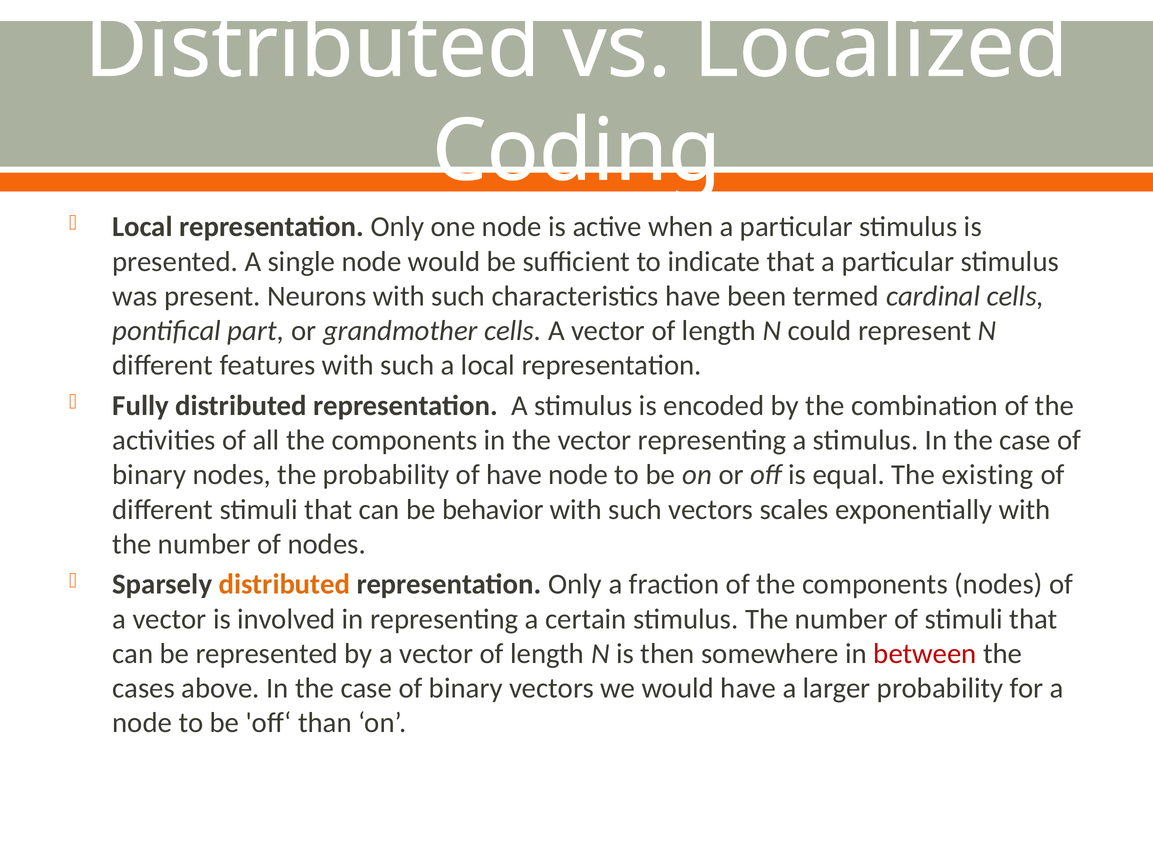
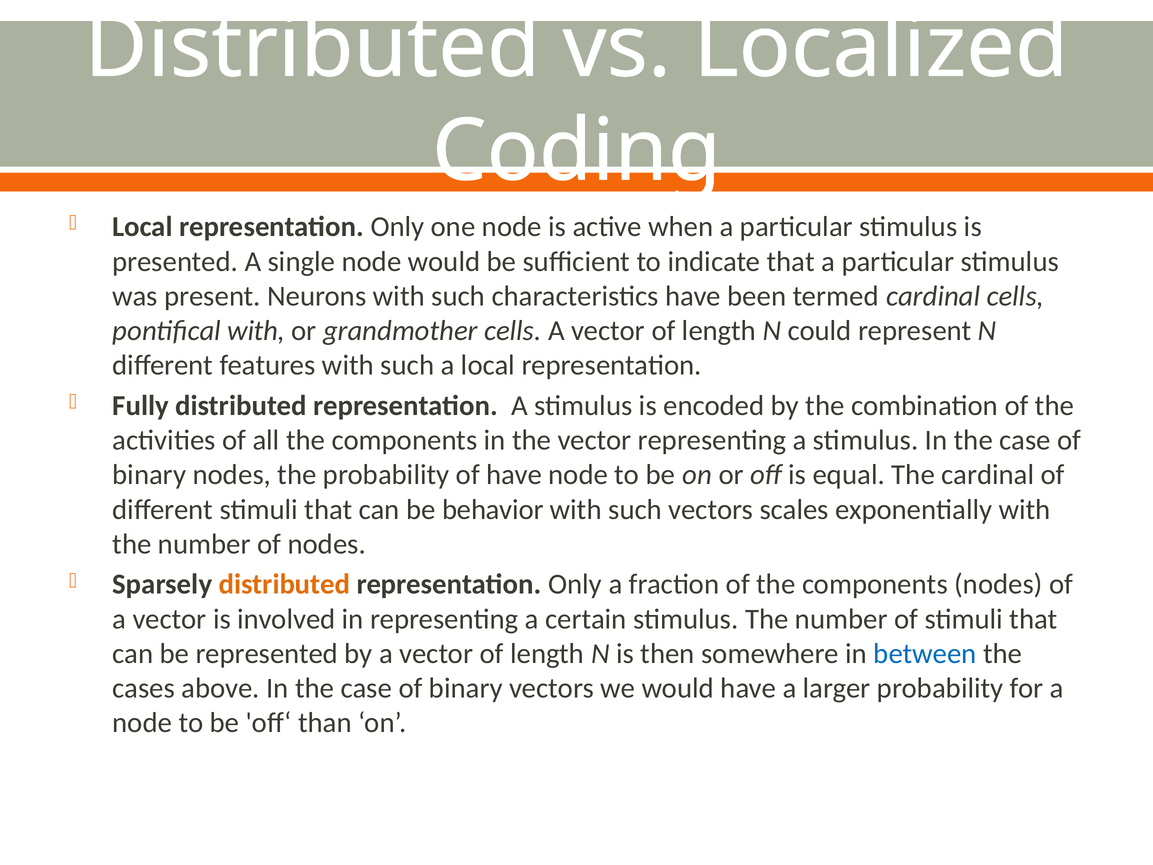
pontifical part: part -> with
The existing: existing -> cardinal
between colour: red -> blue
